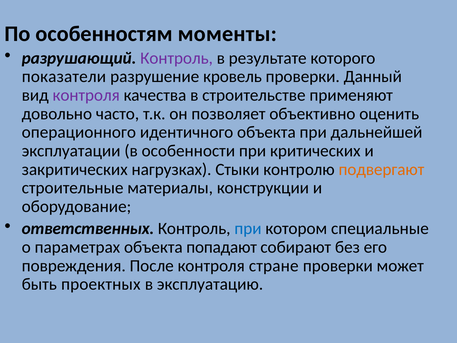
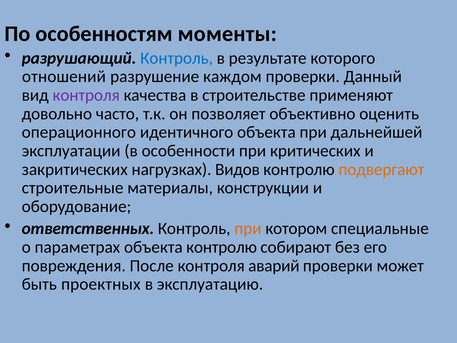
Контроль at (177, 58) colour: purple -> blue
показатели: показатели -> отношений
кровель: кровель -> каждом
Стыки: Стыки -> Видов
при at (248, 228) colour: blue -> orange
объекта попадают: попадают -> контролю
стране: стране -> аварий
